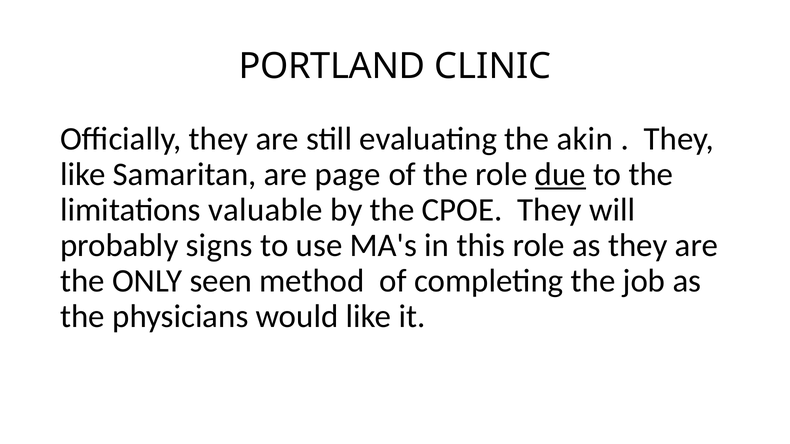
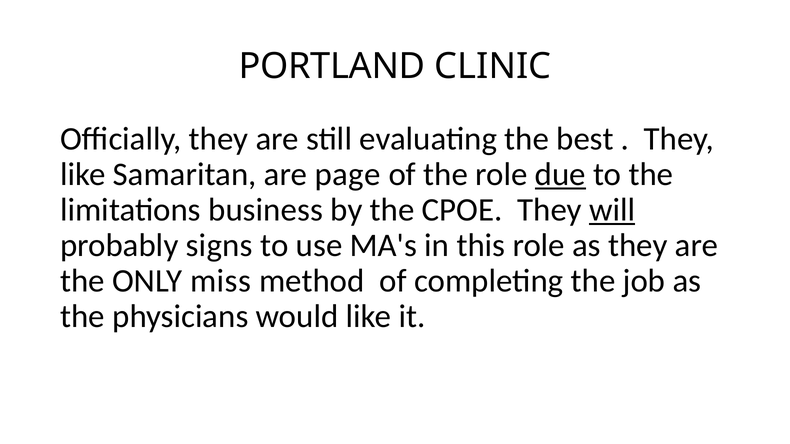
akin: akin -> best
valuable: valuable -> business
will underline: none -> present
seen: seen -> miss
